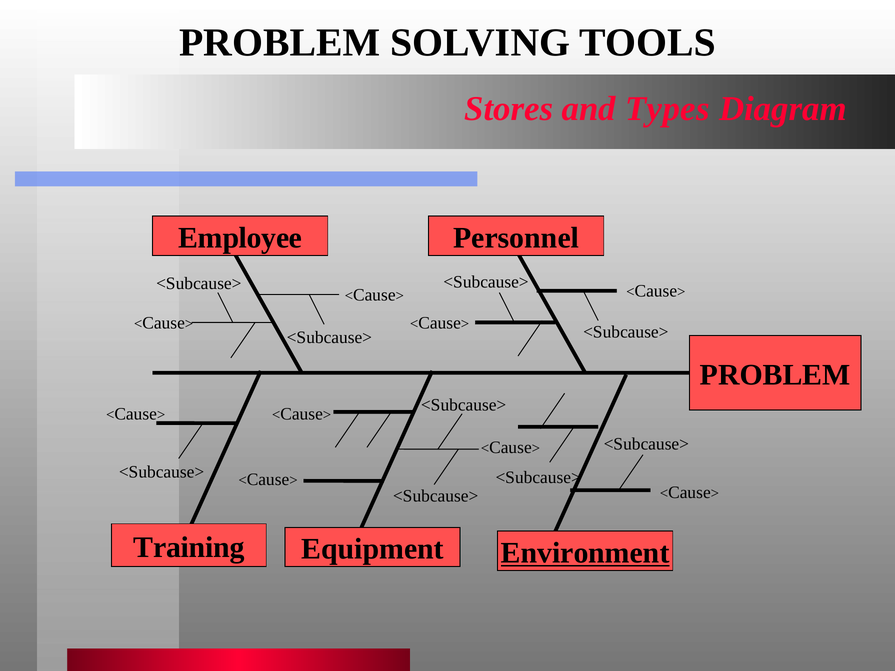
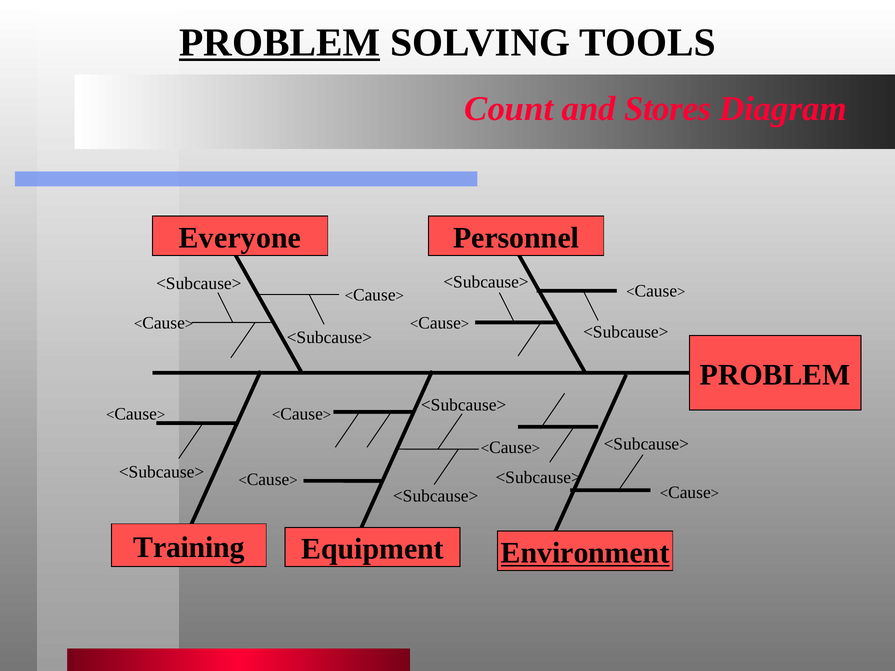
PROBLEM at (280, 43) underline: none -> present
Stores: Stores -> Count
Types: Types -> Stores
Employee: Employee -> Everyone
